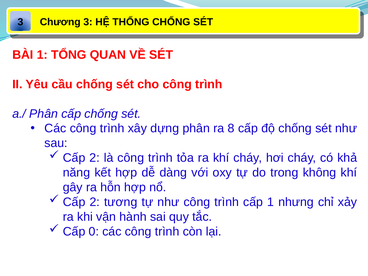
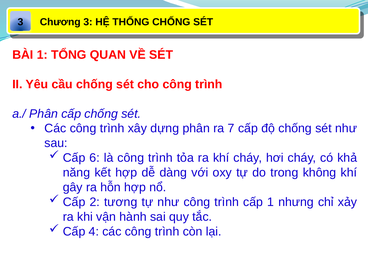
8: 8 -> 7
2 at (95, 158): 2 -> 6
0: 0 -> 4
